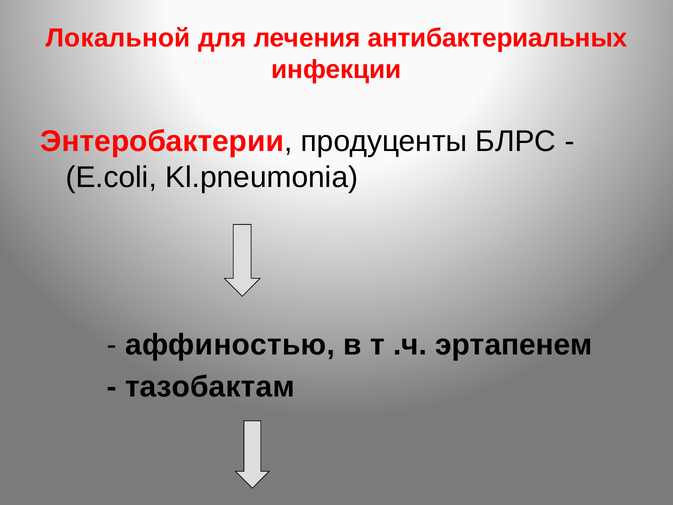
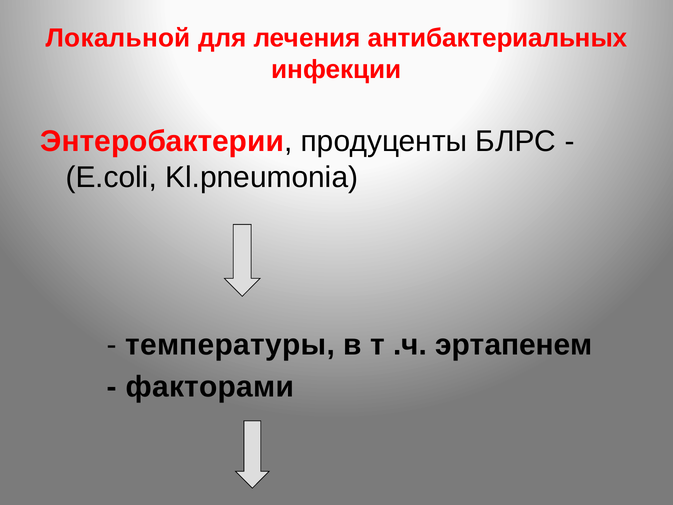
аффиностью: аффиностью -> температуры
тазобактам: тазобактам -> факторами
